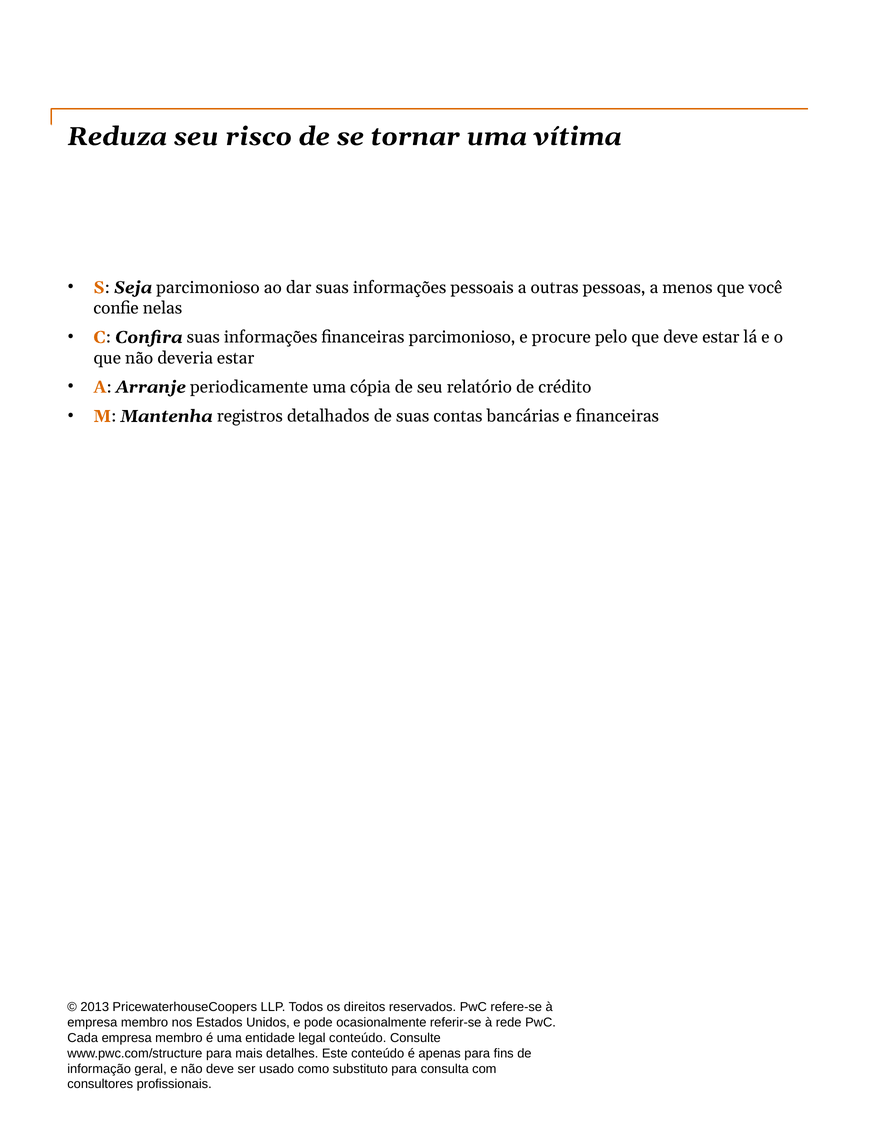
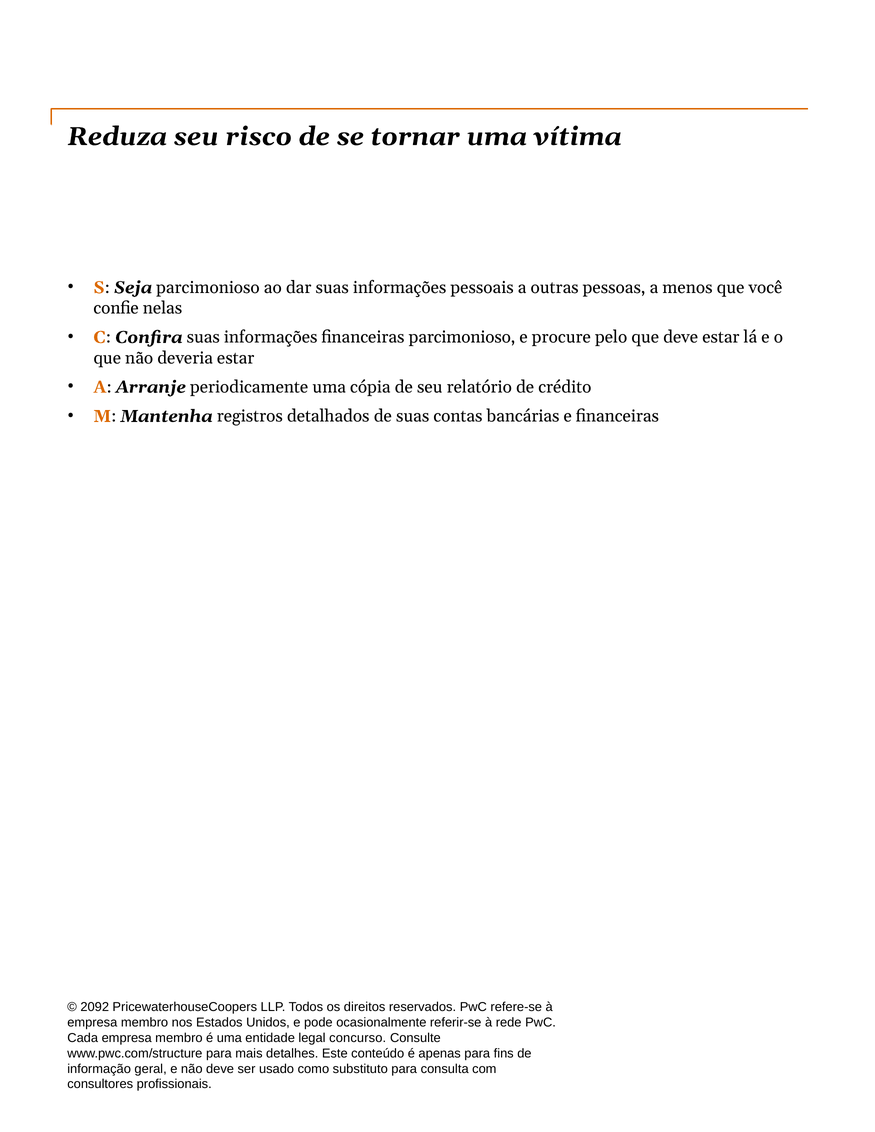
2013: 2013 -> 2092
legal conteúdo: conteúdo -> concurso
